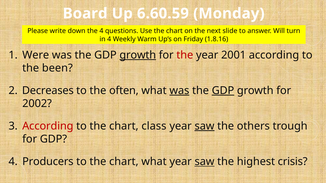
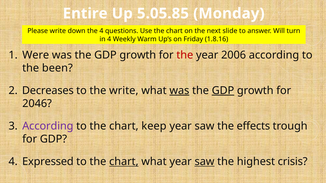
Board: Board -> Entire
6.60.59: 6.60.59 -> 5.05.85
growth at (138, 55) underline: present -> none
2001: 2001 -> 2006
the often: often -> write
2002: 2002 -> 2046
According at (48, 126) colour: red -> purple
class: class -> keep
saw at (204, 126) underline: present -> none
others: others -> effects
Producers: Producers -> Expressed
chart at (124, 162) underline: none -> present
